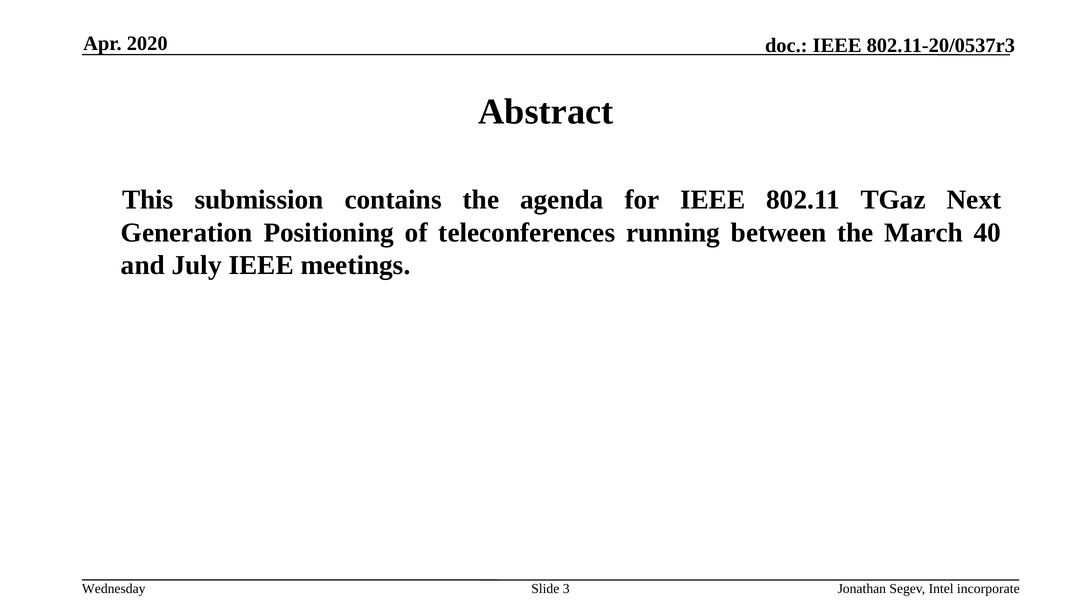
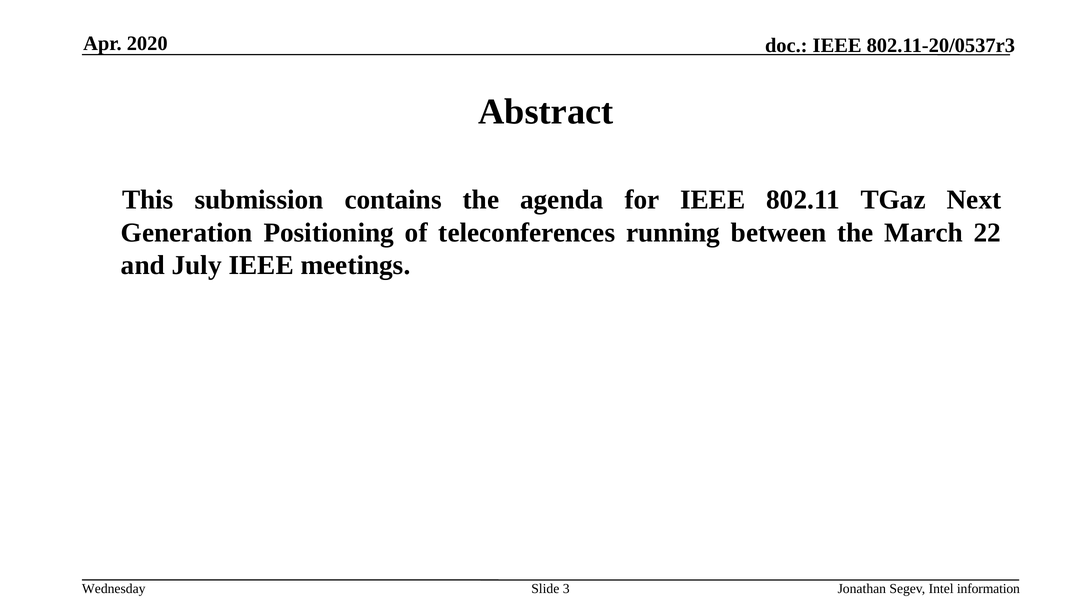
40: 40 -> 22
incorporate: incorporate -> information
